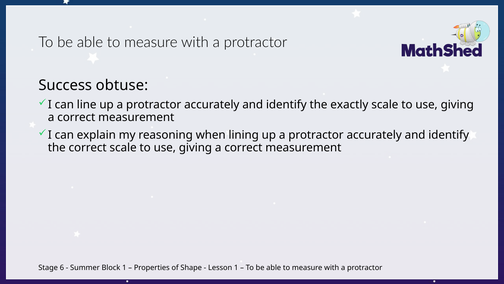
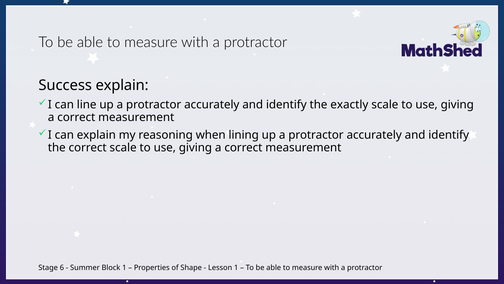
Success obtuse: obtuse -> explain
